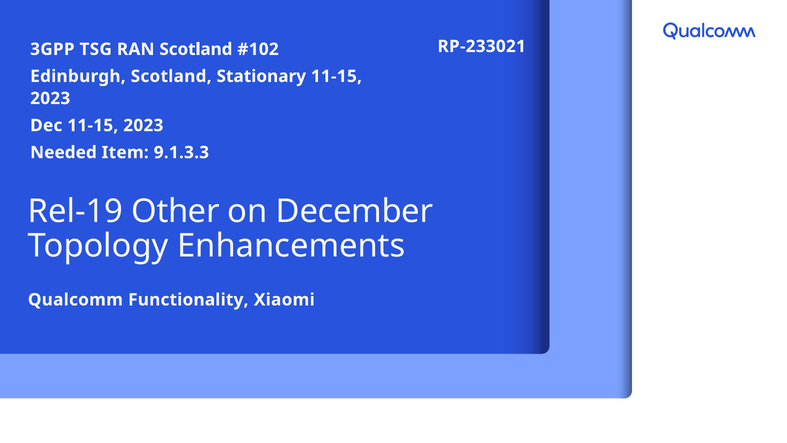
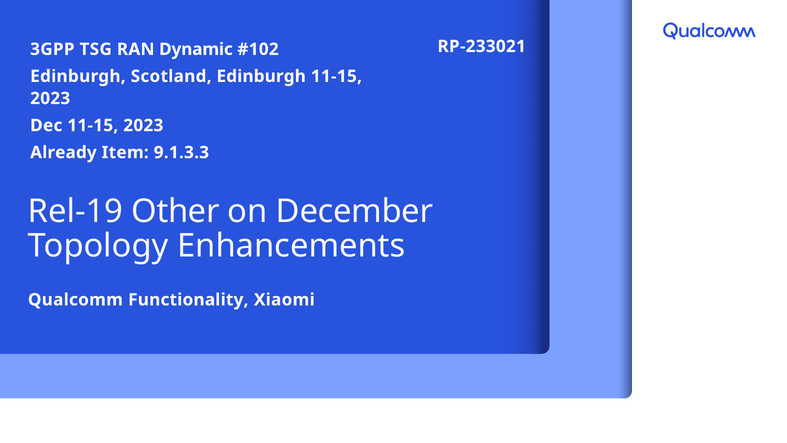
RAN Scotland: Scotland -> Dynamic
Scotland Stationary: Stationary -> Edinburgh
Needed: Needed -> Already
